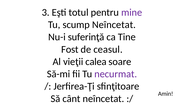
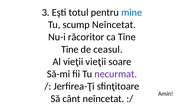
mine colour: purple -> blue
suferinţă: suferinţă -> răcoritor
Fost at (70, 49): Fost -> Tine
vieţii calea: calea -> vieţii
